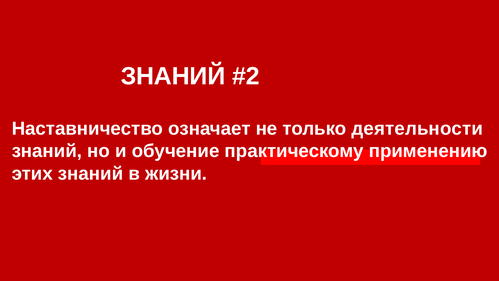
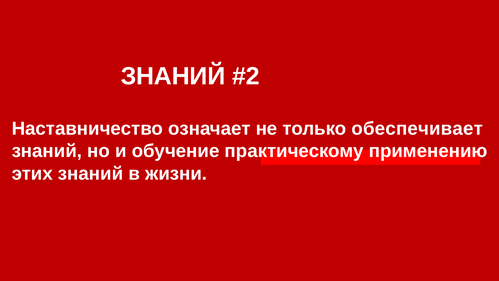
деятельности: деятельности -> обеспечивает
